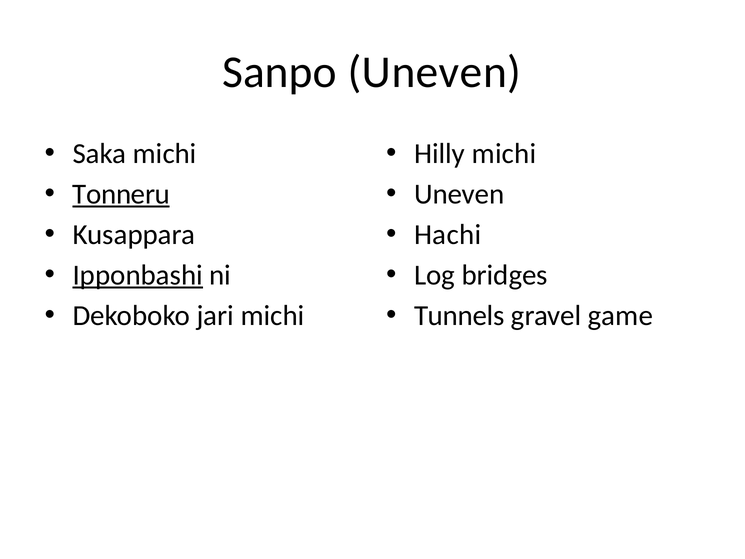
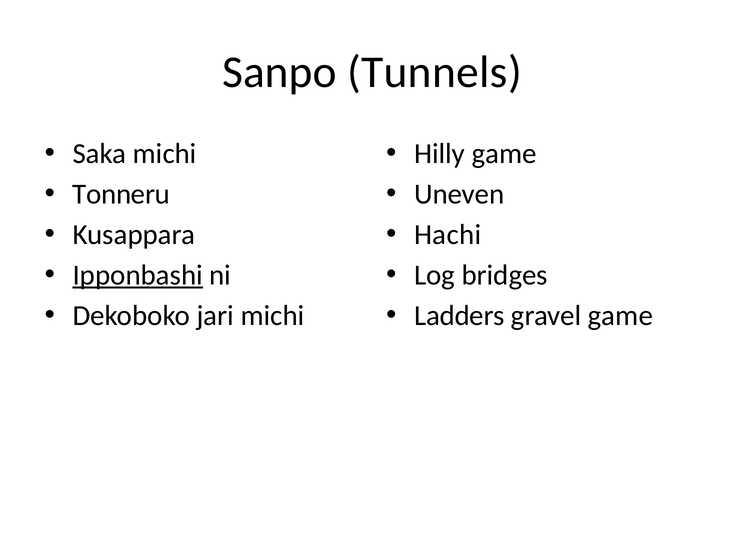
Sanpo Uneven: Uneven -> Tunnels
Hilly michi: michi -> game
Tonneru underline: present -> none
Tunnels: Tunnels -> Ladders
